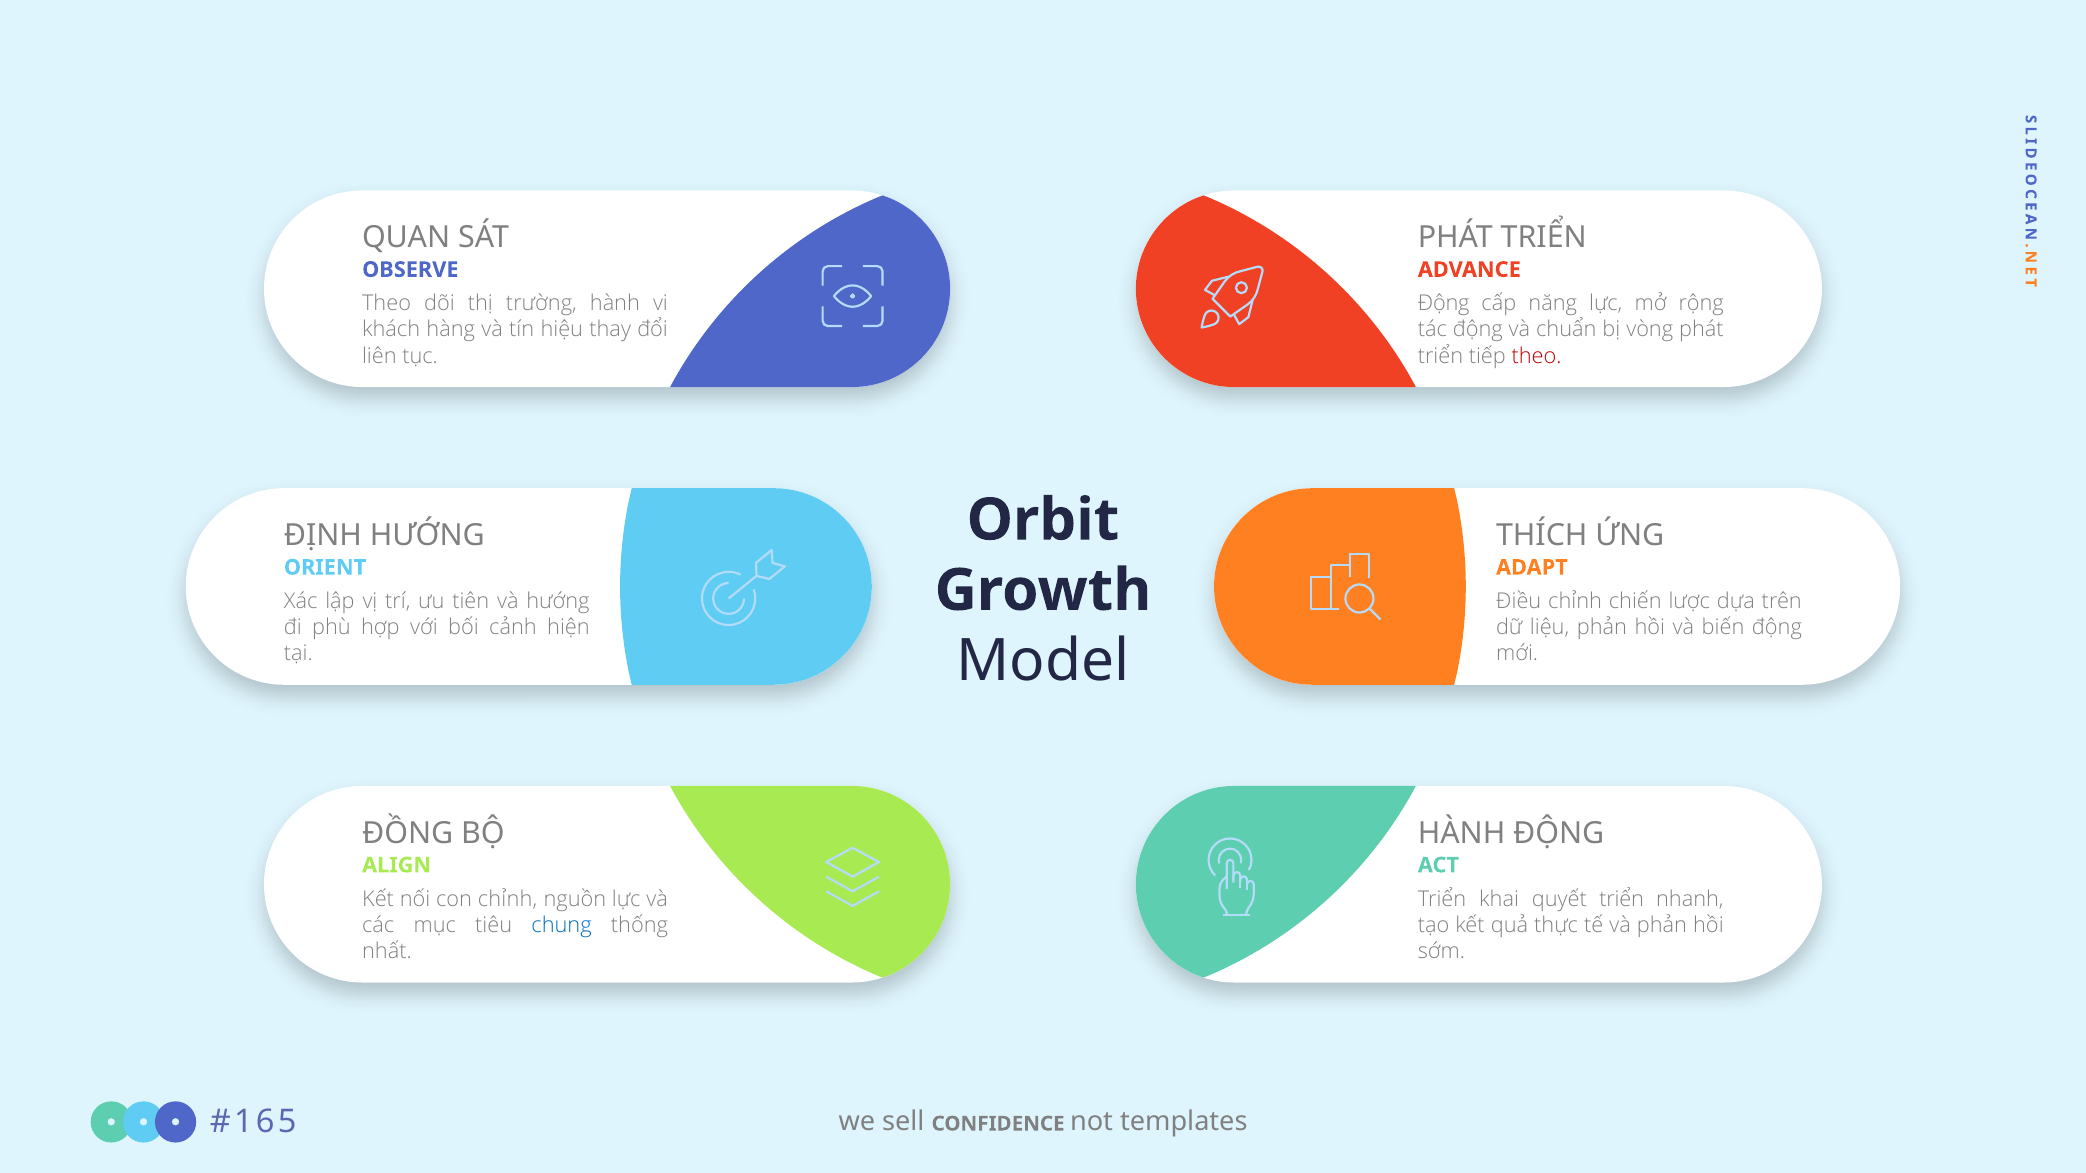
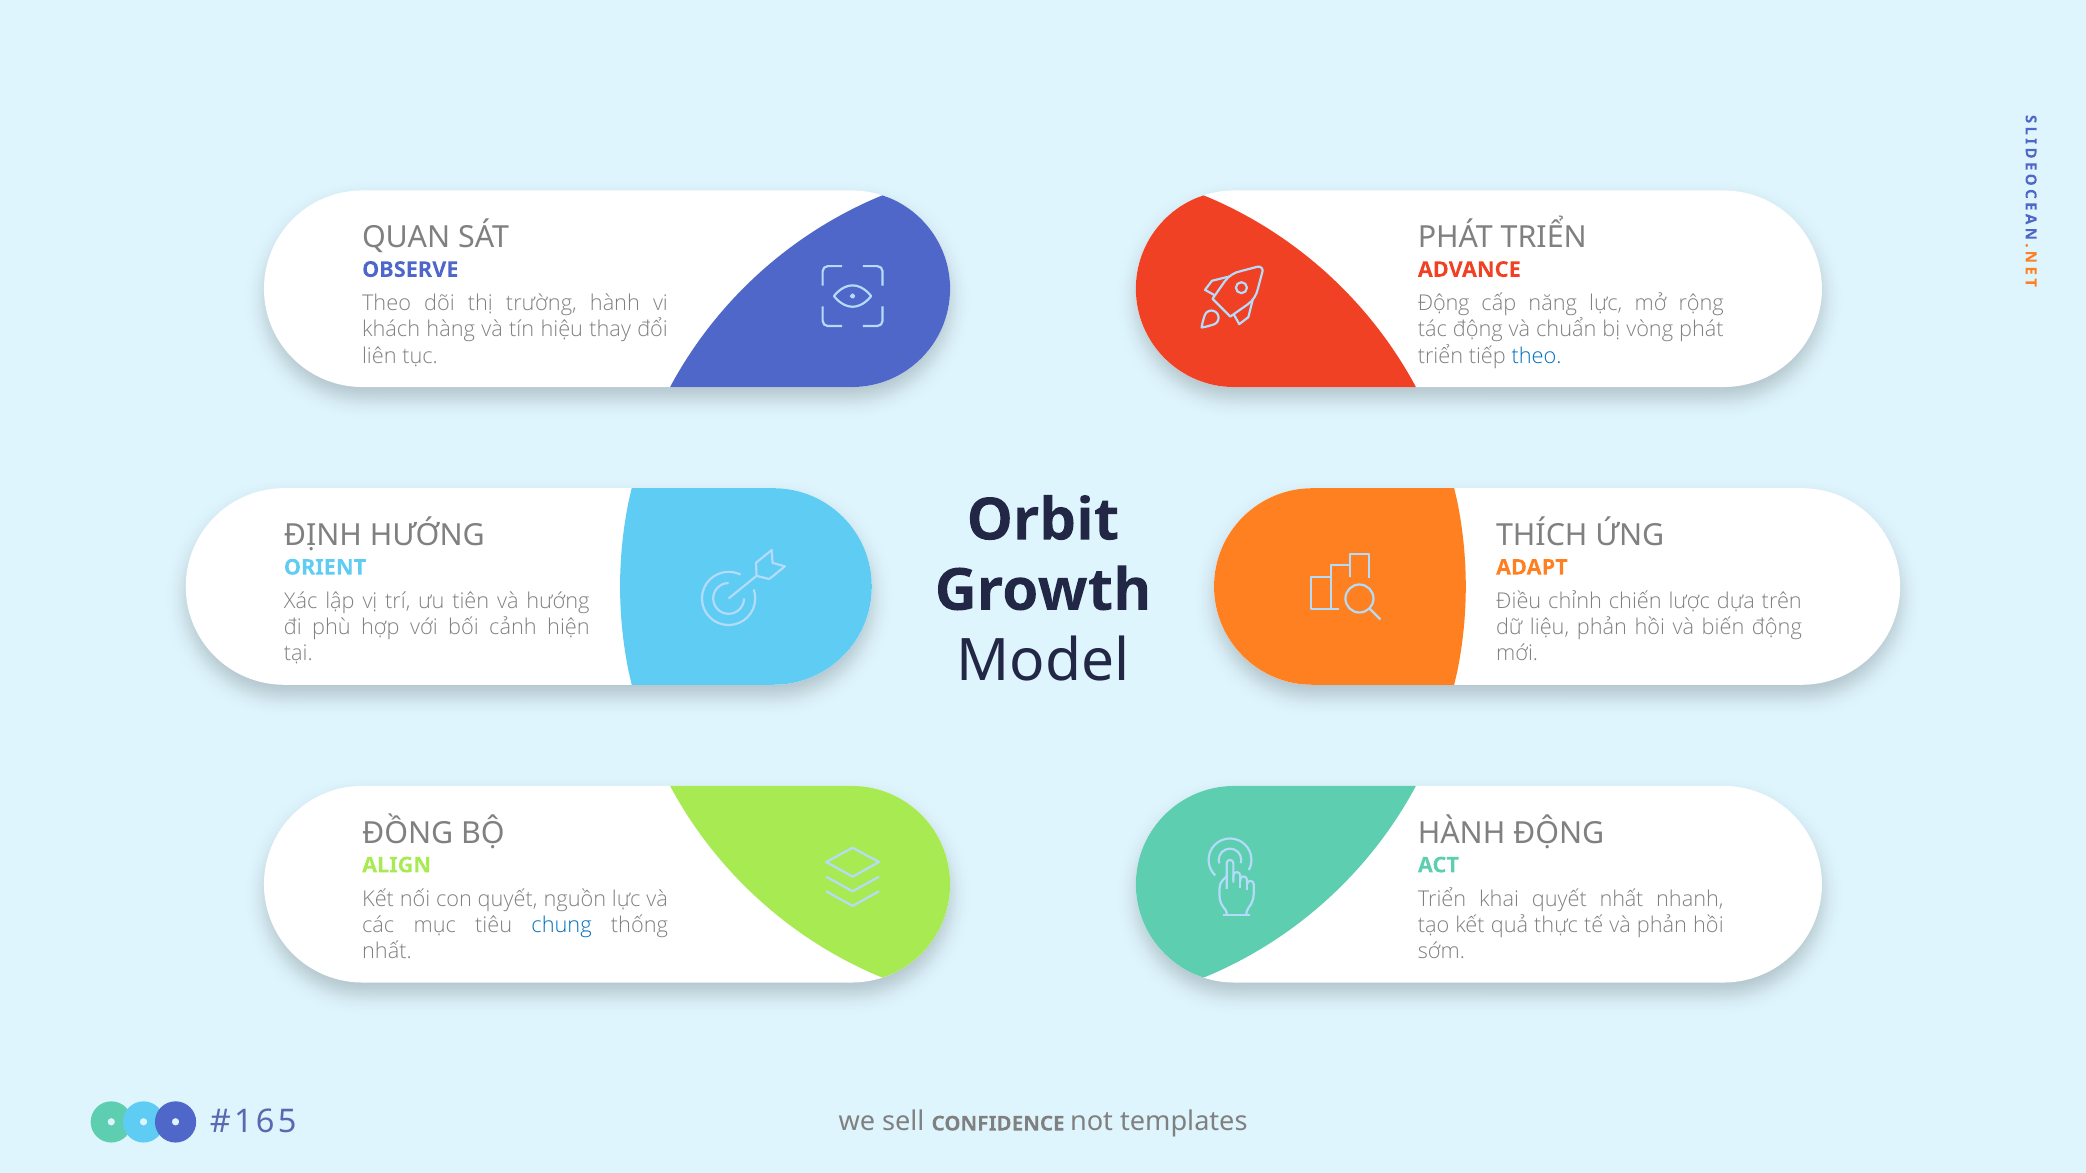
theo at (1537, 356) colour: red -> blue
con chỉnh: chỉnh -> quyết
quyết triển: triển -> nhất
